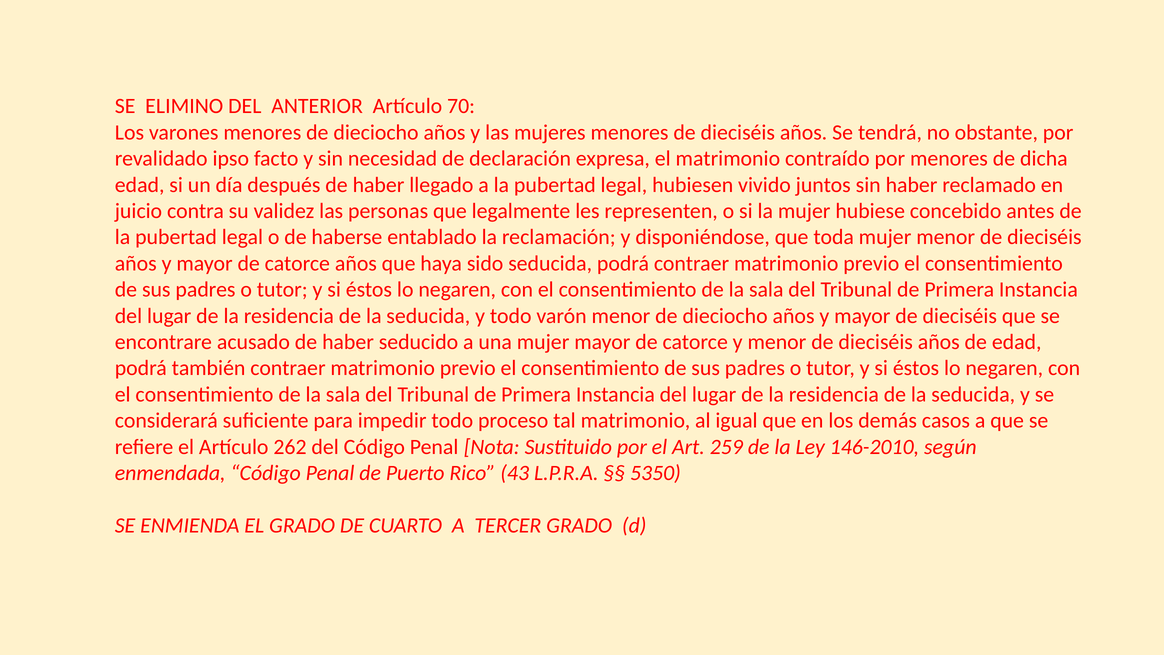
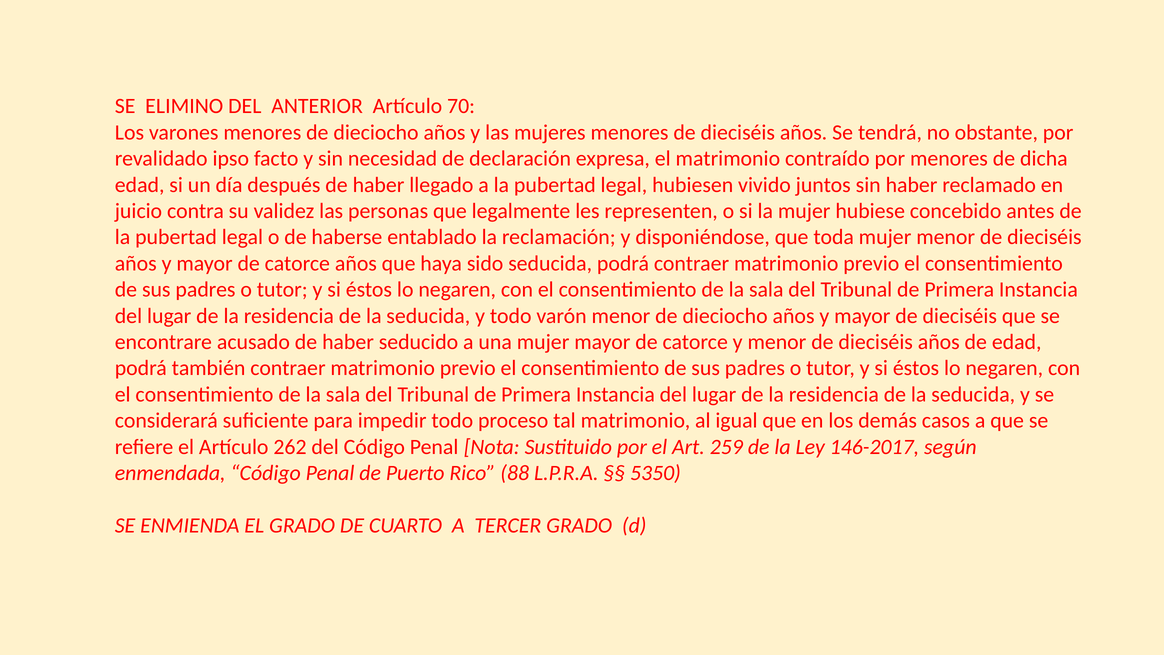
146-2010: 146-2010 -> 146-2017
43: 43 -> 88
